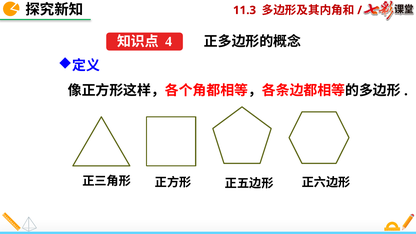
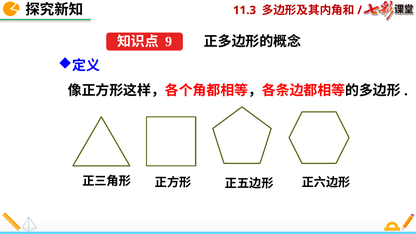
4: 4 -> 9
